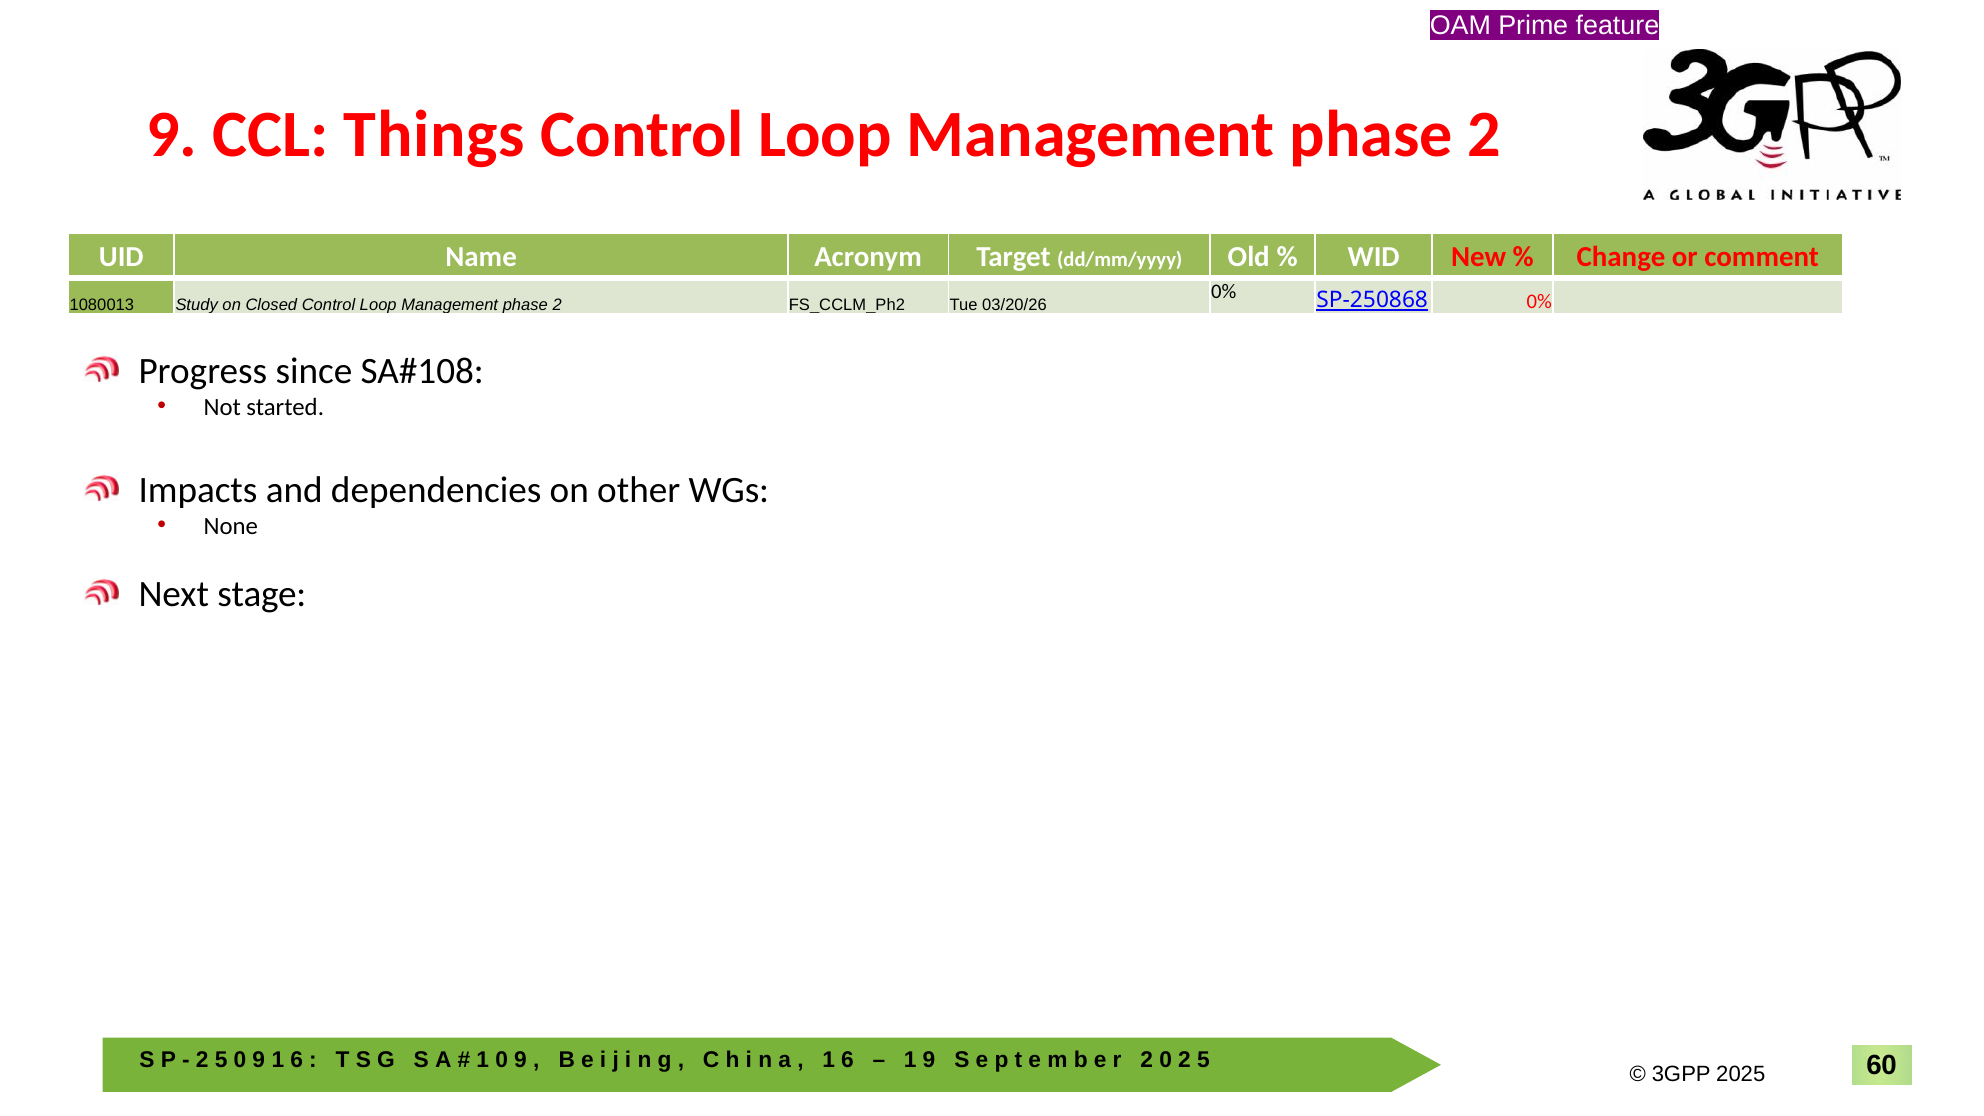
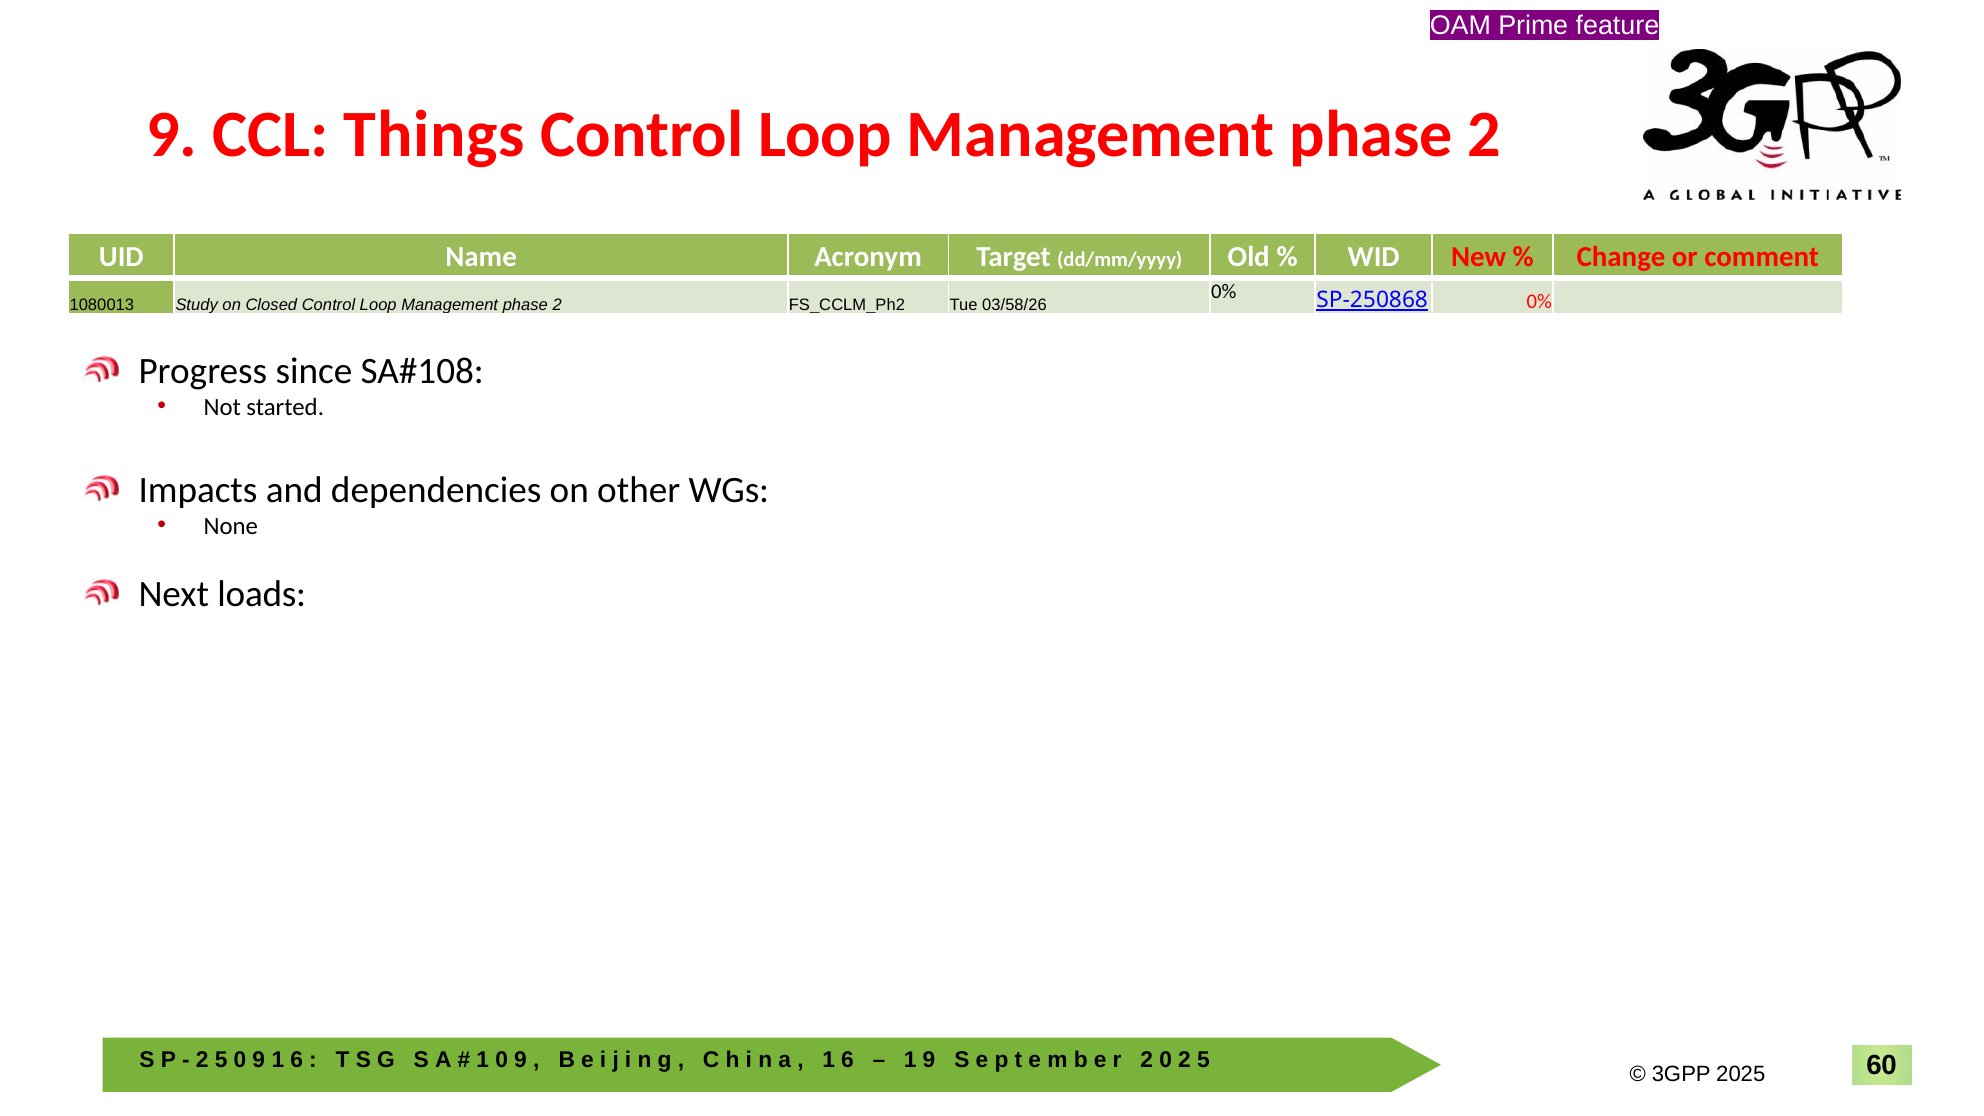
03/20/26: 03/20/26 -> 03/58/26
stage: stage -> loads
